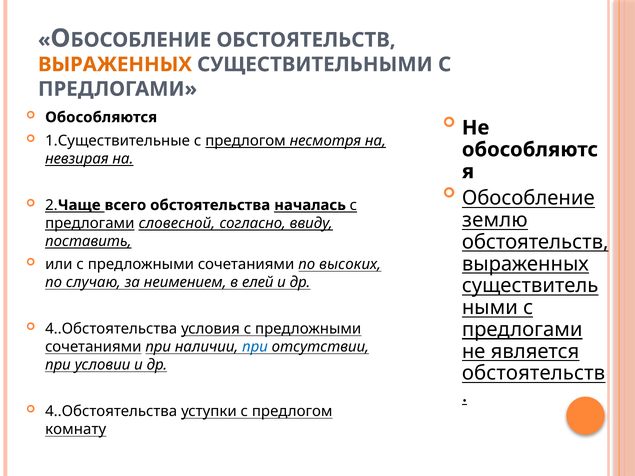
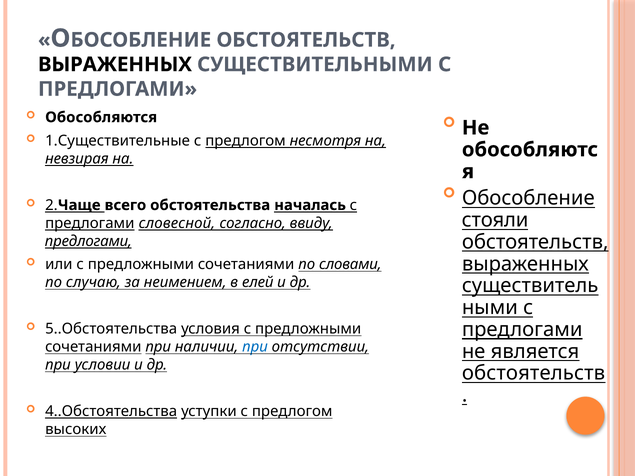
ВЫРАЖЕННЫХ at (115, 65) colour: orange -> black
землю: землю -> стояли
поставить at (88, 241): поставить -> предлогами
высоких: высоких -> словами
4..Обстоятельства at (111, 329): 4..Обстоятельства -> 5..Обстоятельства
4..Обстоятельства at (111, 412) underline: none -> present
комнату: комнату -> высоких
